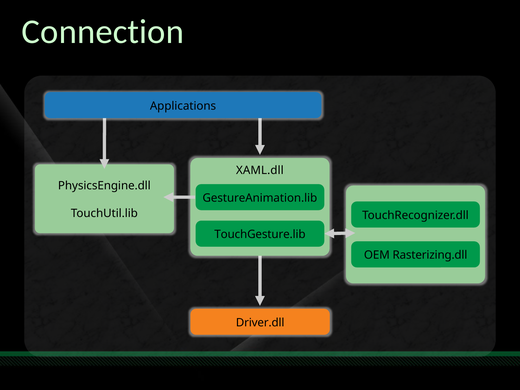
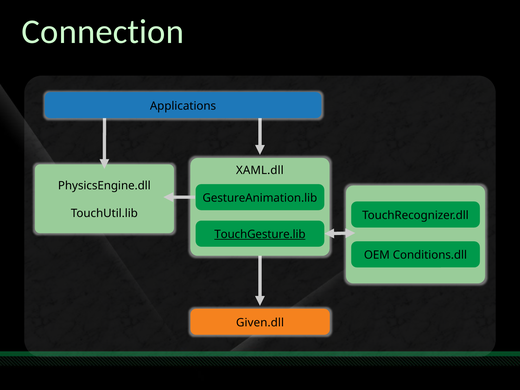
TouchGesture.lib underline: none -> present
Rasterizing.dll: Rasterizing.dll -> Conditions.dll
Driver.dll: Driver.dll -> Given.dll
